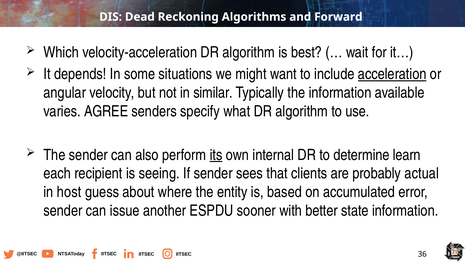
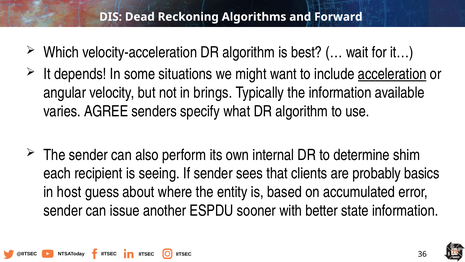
similar: similar -> brings
its underline: present -> none
learn: learn -> shim
actual: actual -> basics
